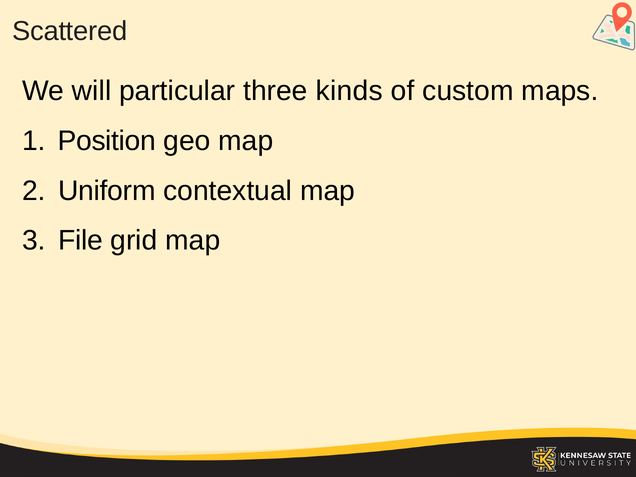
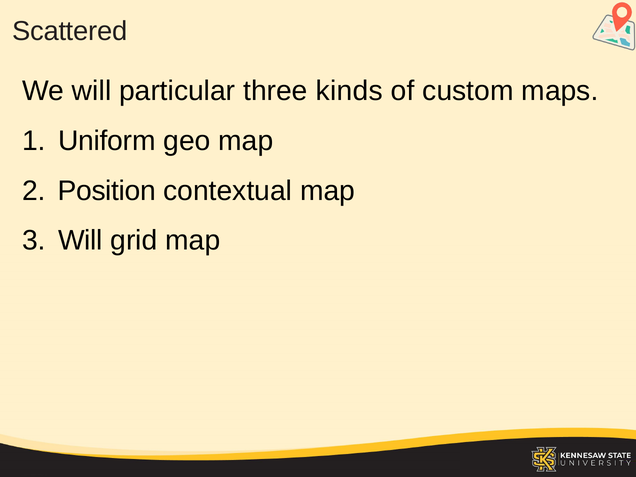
Position: Position -> Uniform
Uniform: Uniform -> Position
File at (80, 241): File -> Will
